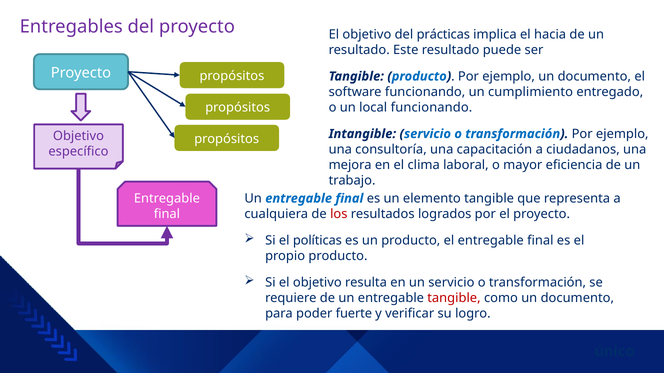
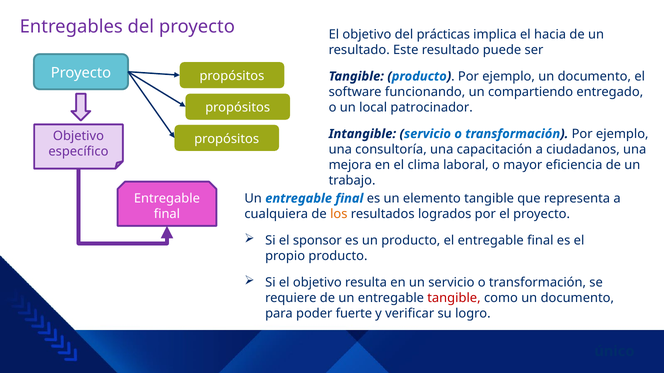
cumplimiento: cumplimiento -> compartiendo
local funcionando: funcionando -> patrocinador
los colour: red -> orange
políticas: políticas -> sponsor
